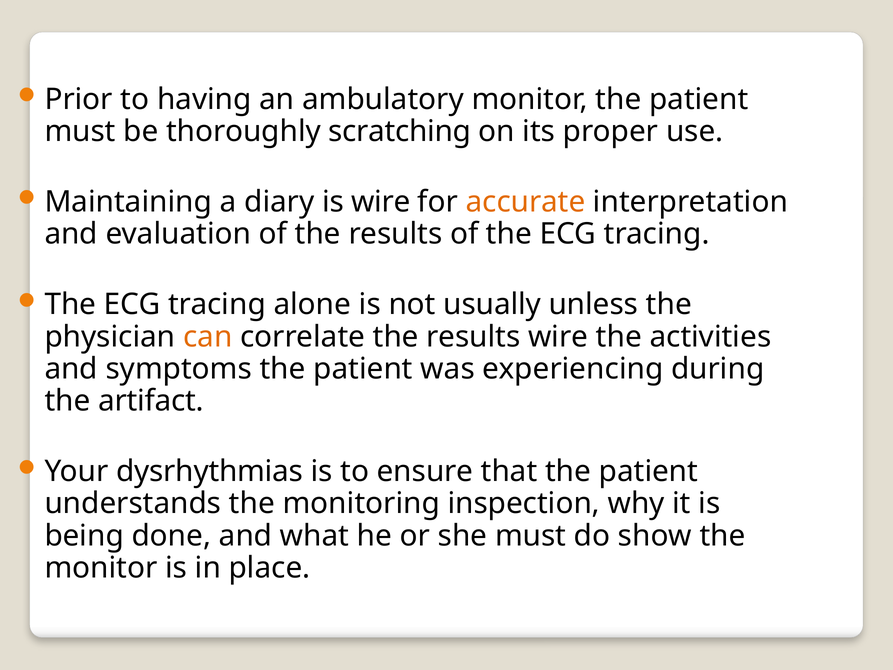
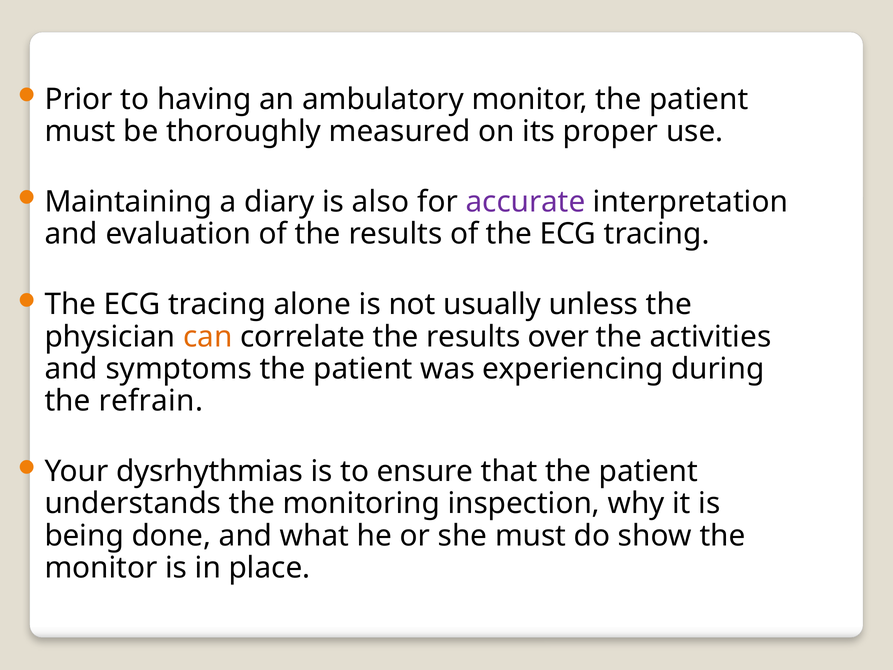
scratching: scratching -> measured
is wire: wire -> also
accurate colour: orange -> purple
results wire: wire -> over
artifact: artifact -> refrain
